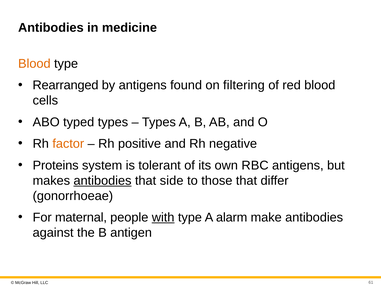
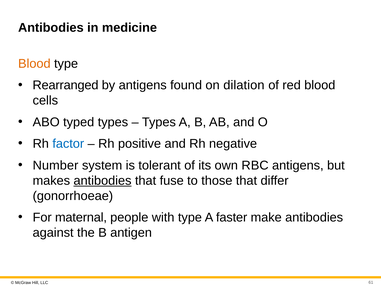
filtering: filtering -> dilation
factor colour: orange -> blue
Proteins: Proteins -> Number
side: side -> fuse
with underline: present -> none
alarm: alarm -> faster
